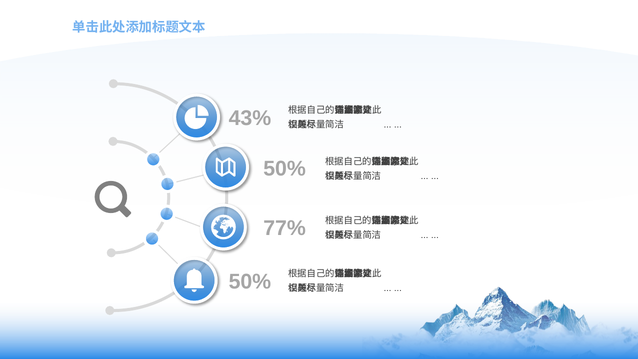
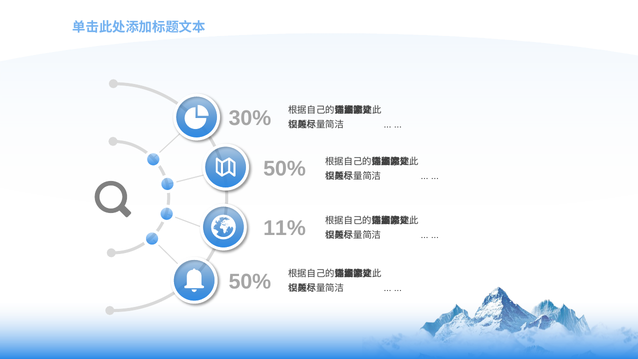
43%: 43% -> 30%
77%: 77% -> 11%
